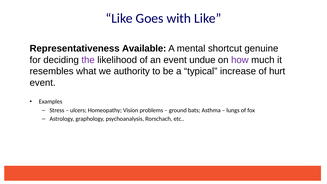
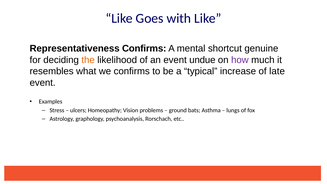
Representativeness Available: Available -> Confirms
the colour: purple -> orange
we authority: authority -> confirms
hurt: hurt -> late
